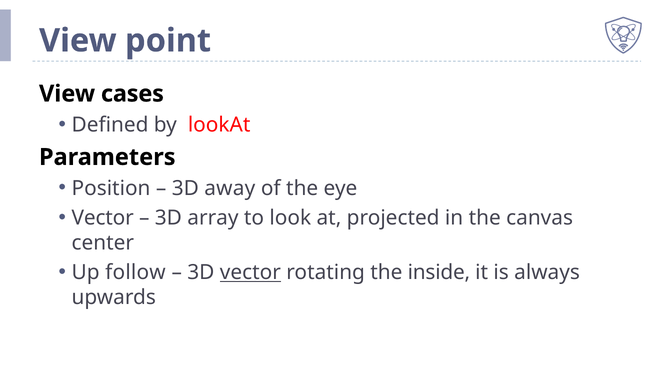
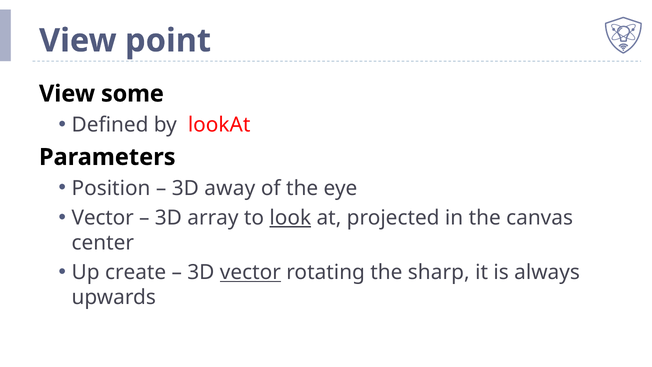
cases: cases -> some
look underline: none -> present
follow: follow -> create
inside: inside -> sharp
